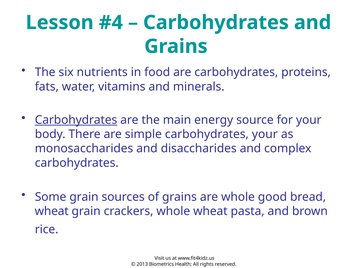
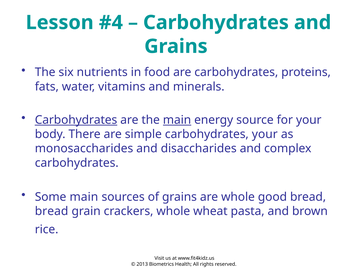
main at (177, 120) underline: none -> present
Some grain: grain -> main
wheat at (52, 211): wheat -> bread
